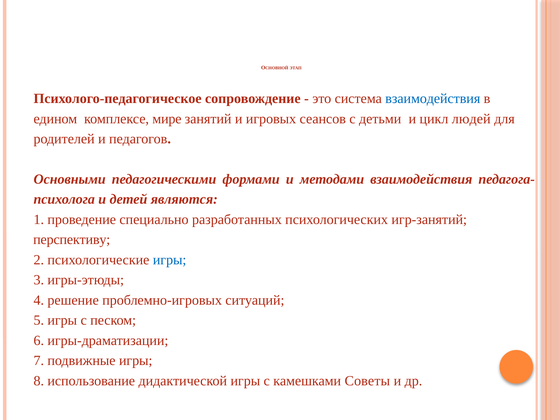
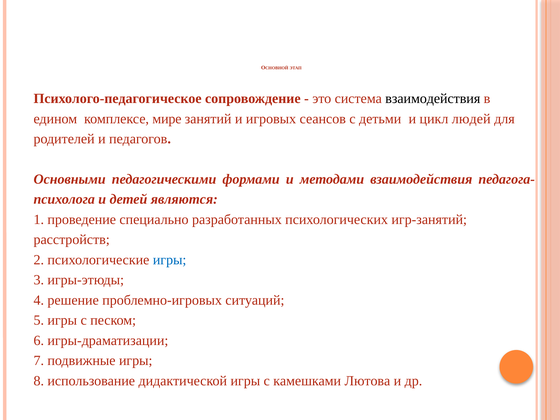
взаимодействия at (433, 99) colour: blue -> black
перспективу: перспективу -> расстройств
Советы: Советы -> Лютова
